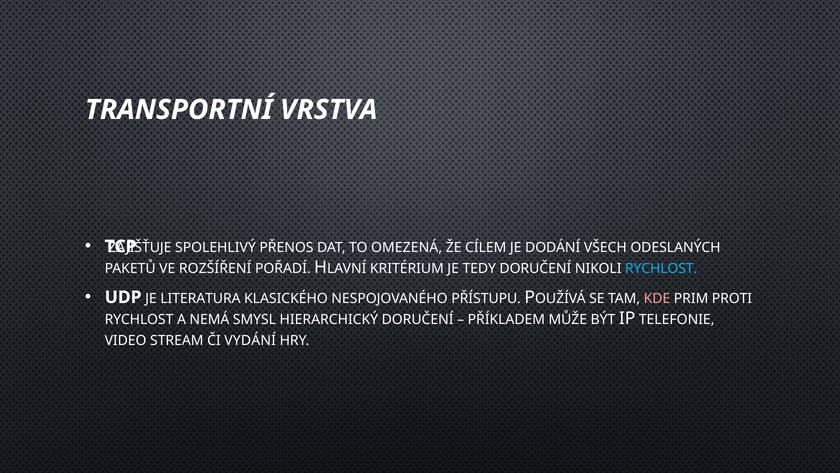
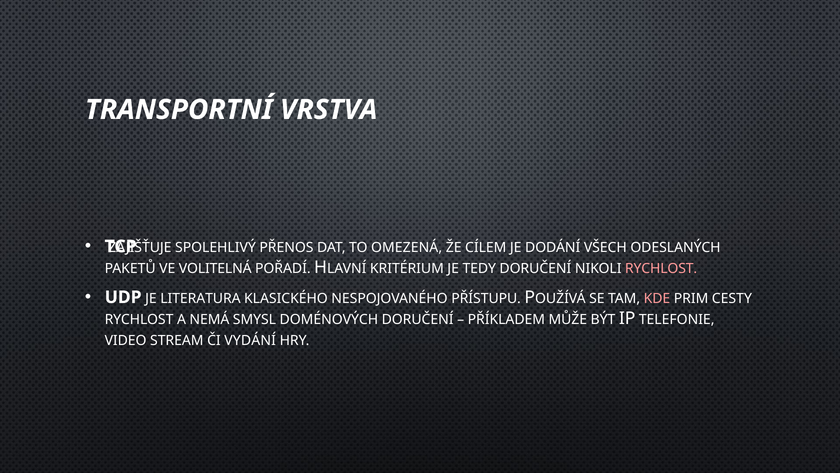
ROZŠÍŘENÍ: ROZŠÍŘENÍ -> VOLITELNÁ
RYCHLOST at (661, 268) colour: light blue -> pink
PROTI: PROTI -> CESTY
HIERARCHICKÝ: HIERARCHICKÝ -> DOMÉNOVÝCH
